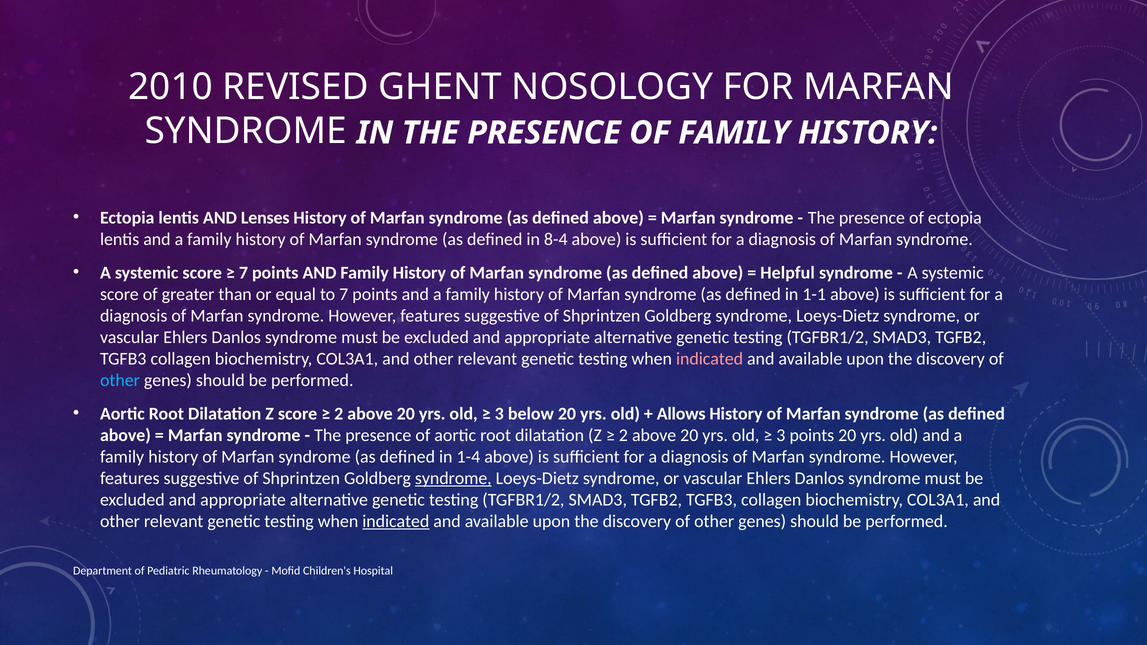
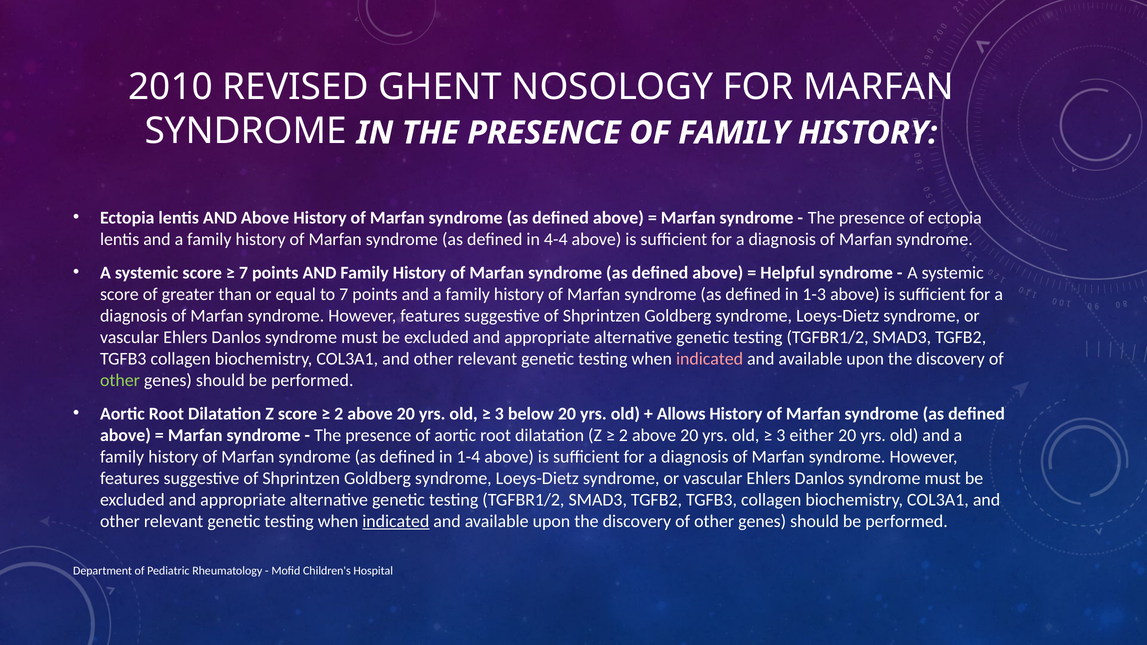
AND Lenses: Lenses -> Above
8-4: 8-4 -> 4-4
1-1: 1-1 -> 1-3
other at (120, 380) colour: light blue -> light green
3 points: points -> either
syndrome at (453, 478) underline: present -> none
